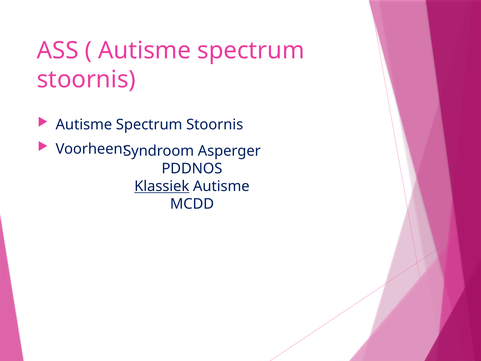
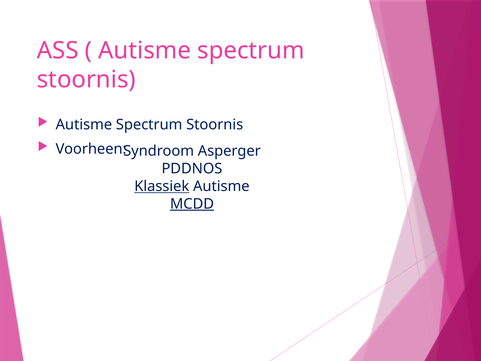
MCDD underline: none -> present
